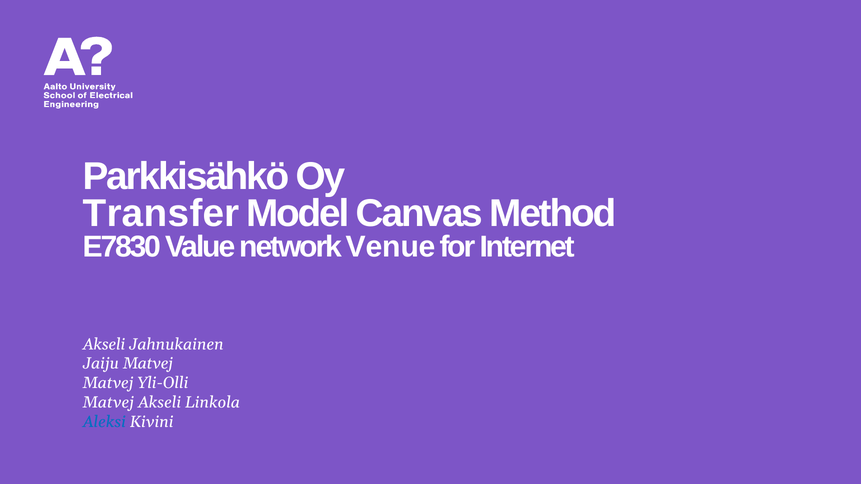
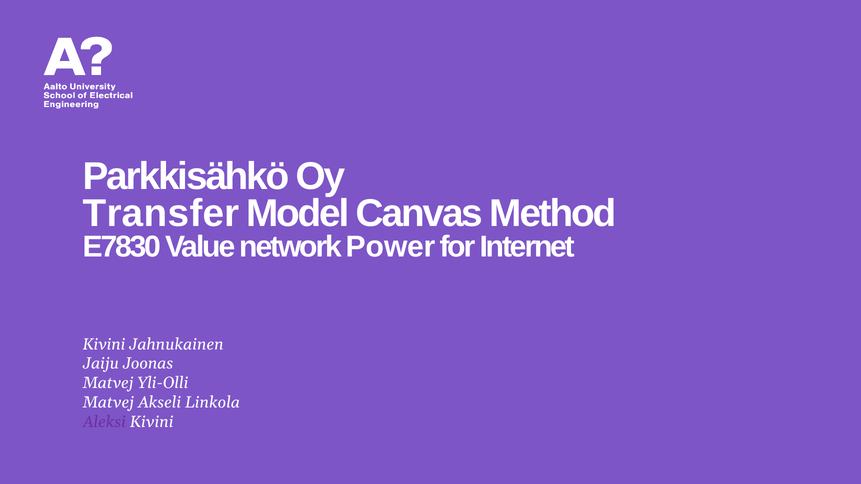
Venue: Venue -> Power
Akseli at (104, 344): Akseli -> Kivini
Jaiju Matvej: Matvej -> Joonas
Aleksi colour: blue -> purple
